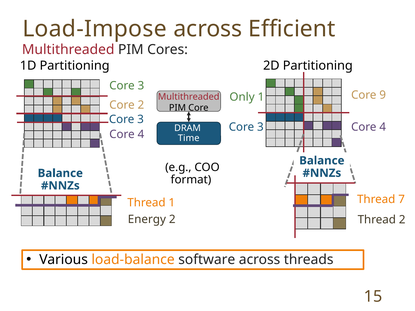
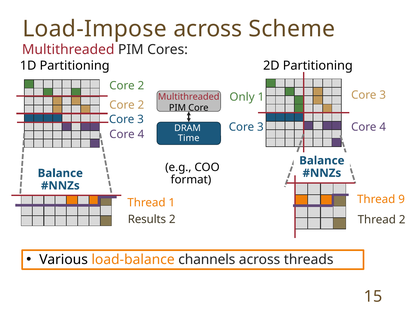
Efficient: Efficient -> Scheme
3 at (141, 86): 3 -> 2
1 Core 9: 9 -> 3
7: 7 -> 9
Energy: Energy -> Results
software: software -> channels
